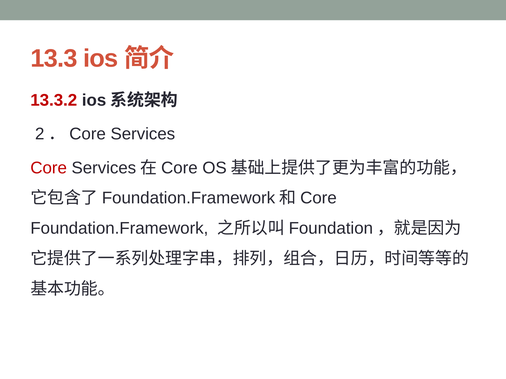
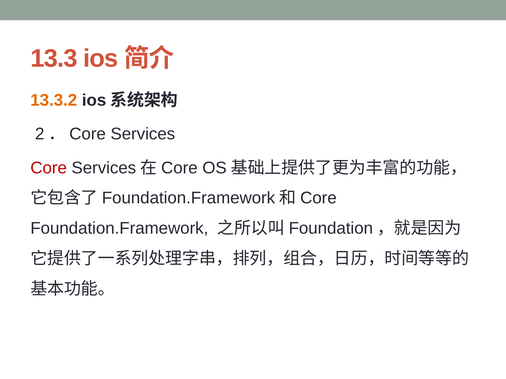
13.3.2 colour: red -> orange
